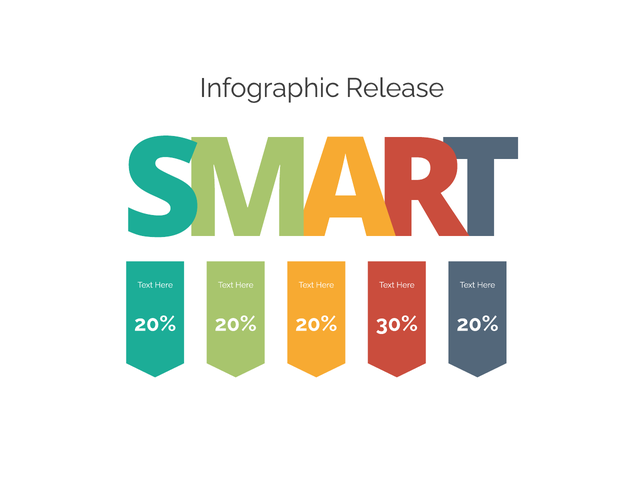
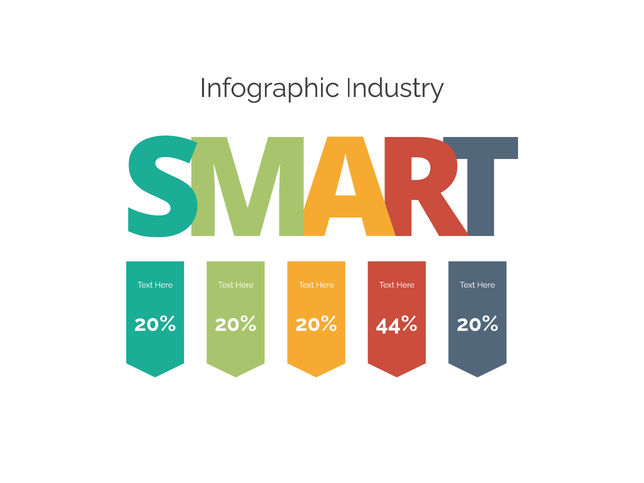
Release: Release -> Industry
30%: 30% -> 44%
